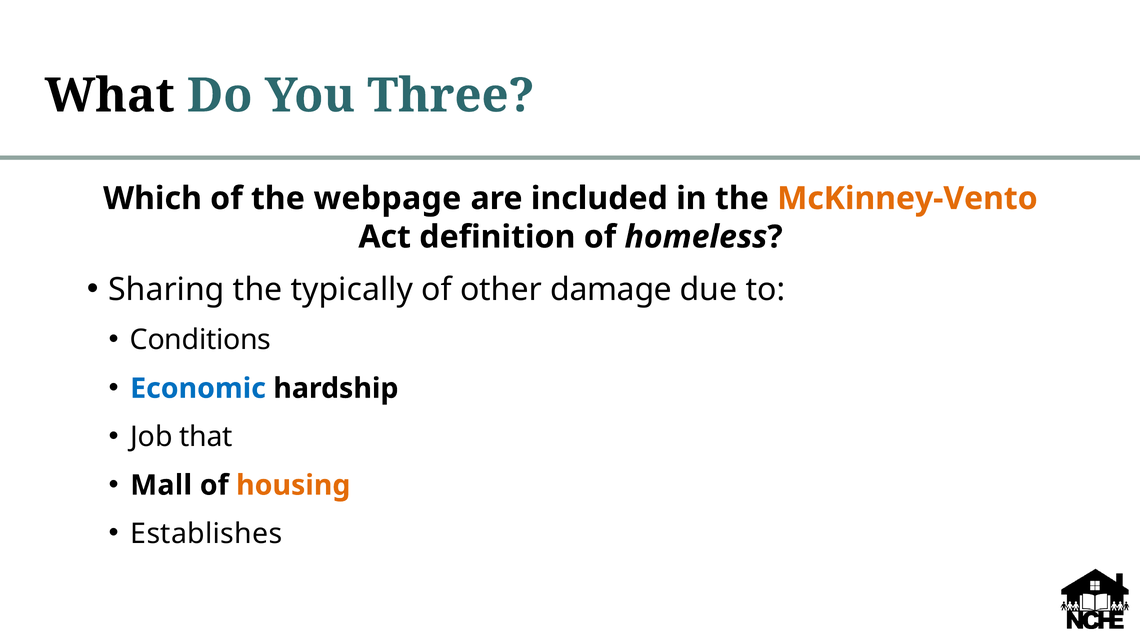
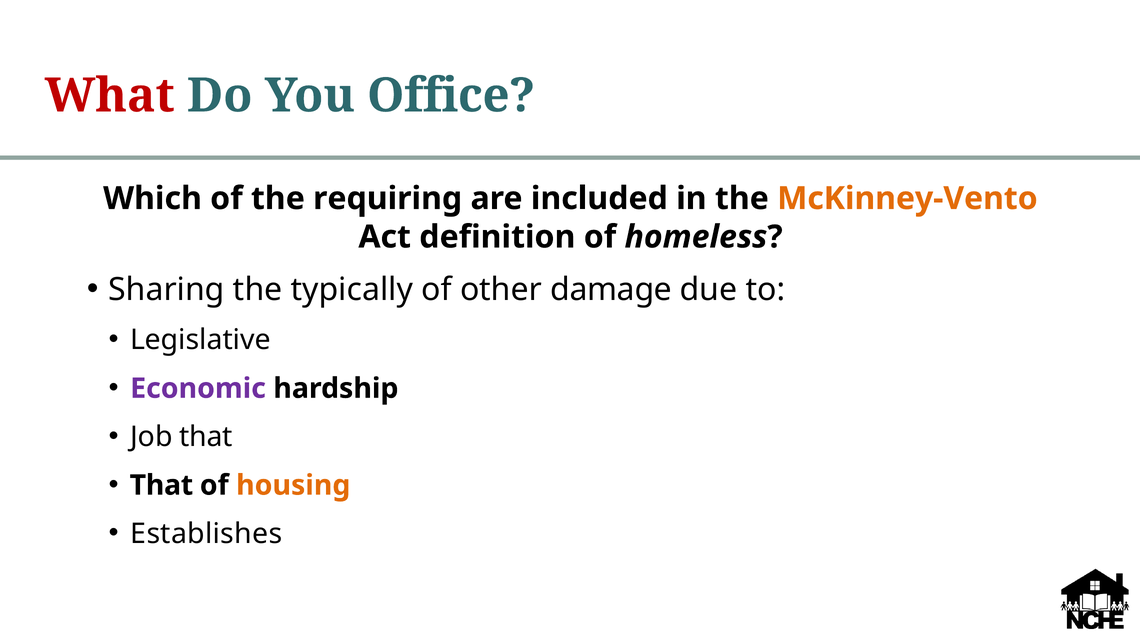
What colour: black -> red
Three: Three -> Office
webpage: webpage -> requiring
Conditions: Conditions -> Legislative
Economic colour: blue -> purple
Mall at (161, 485): Mall -> That
